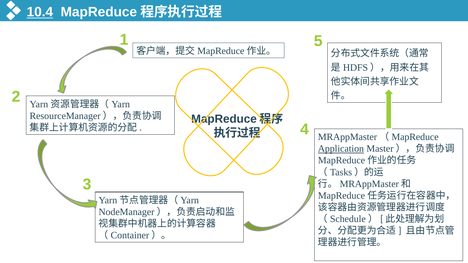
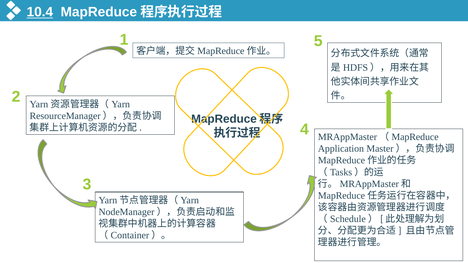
Application underline: present -> none
